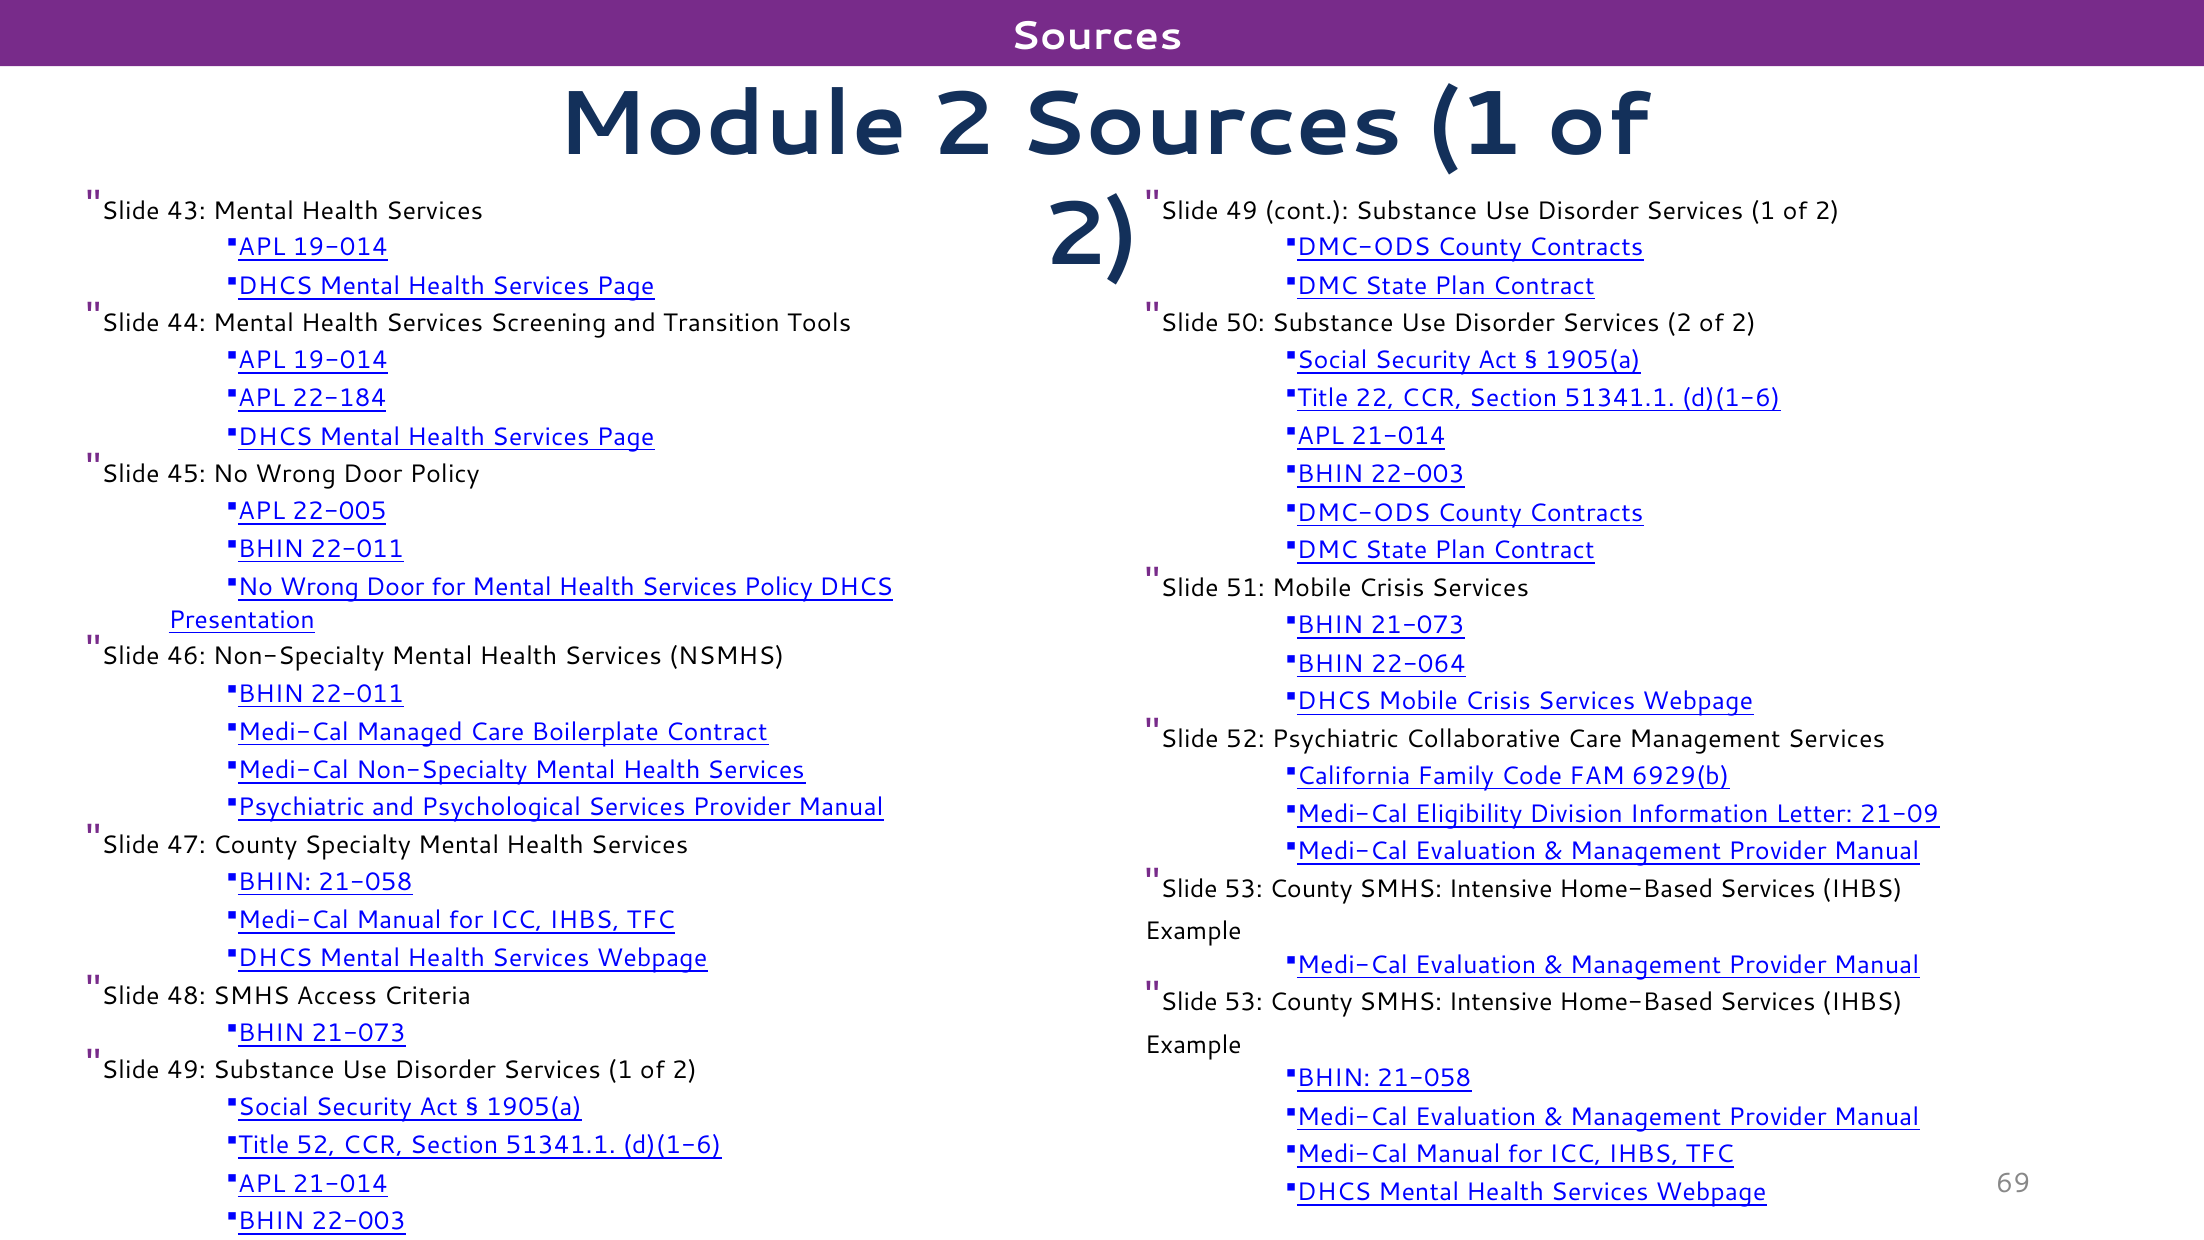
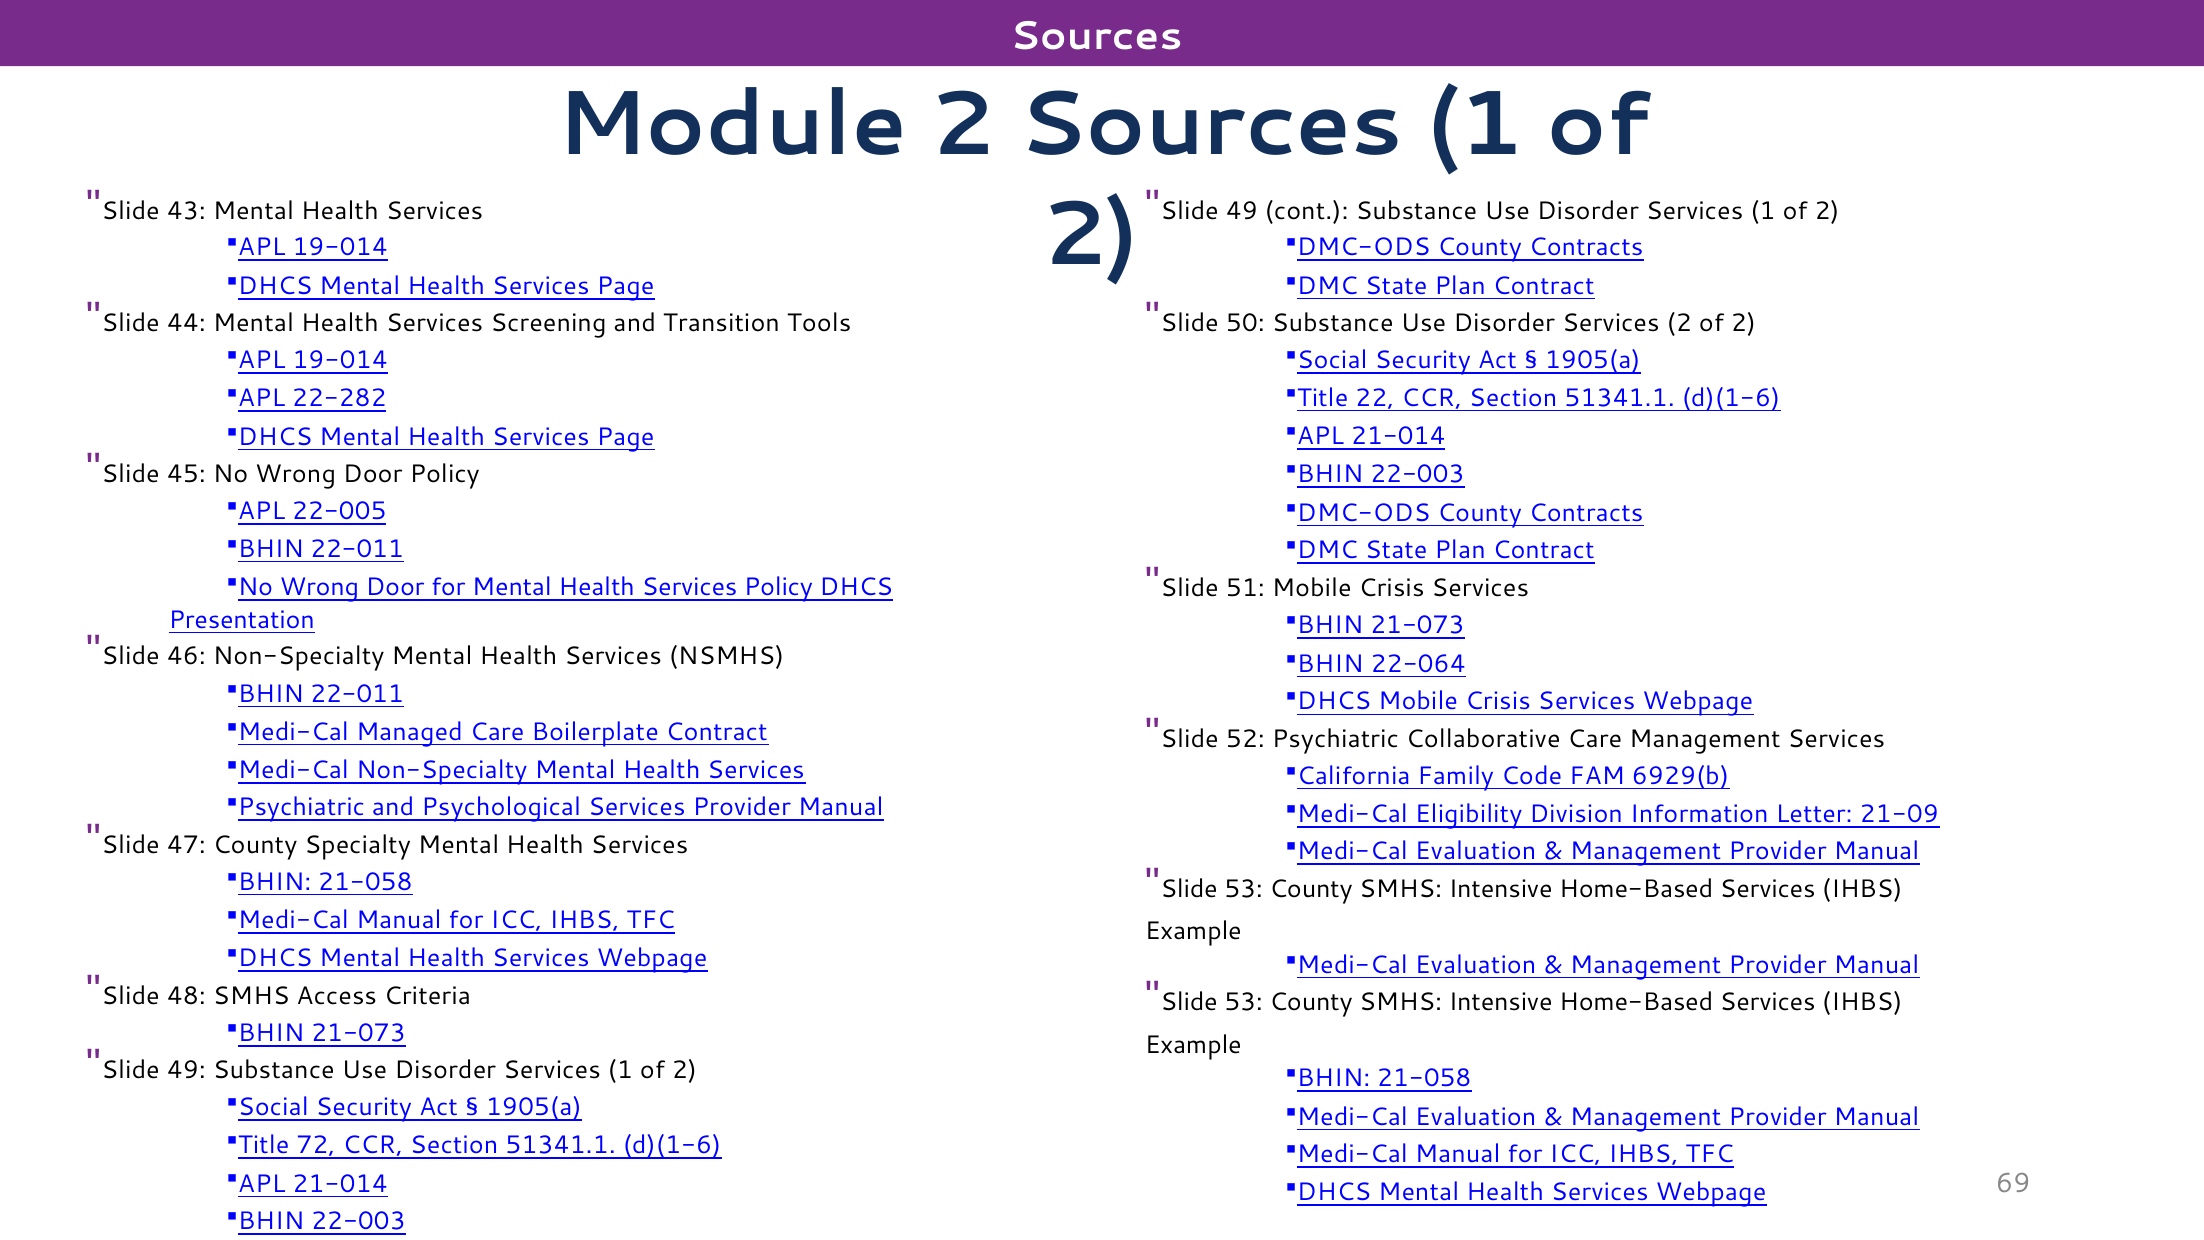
22-184: 22-184 -> 22-282
52 at (316, 1145): 52 -> 72
